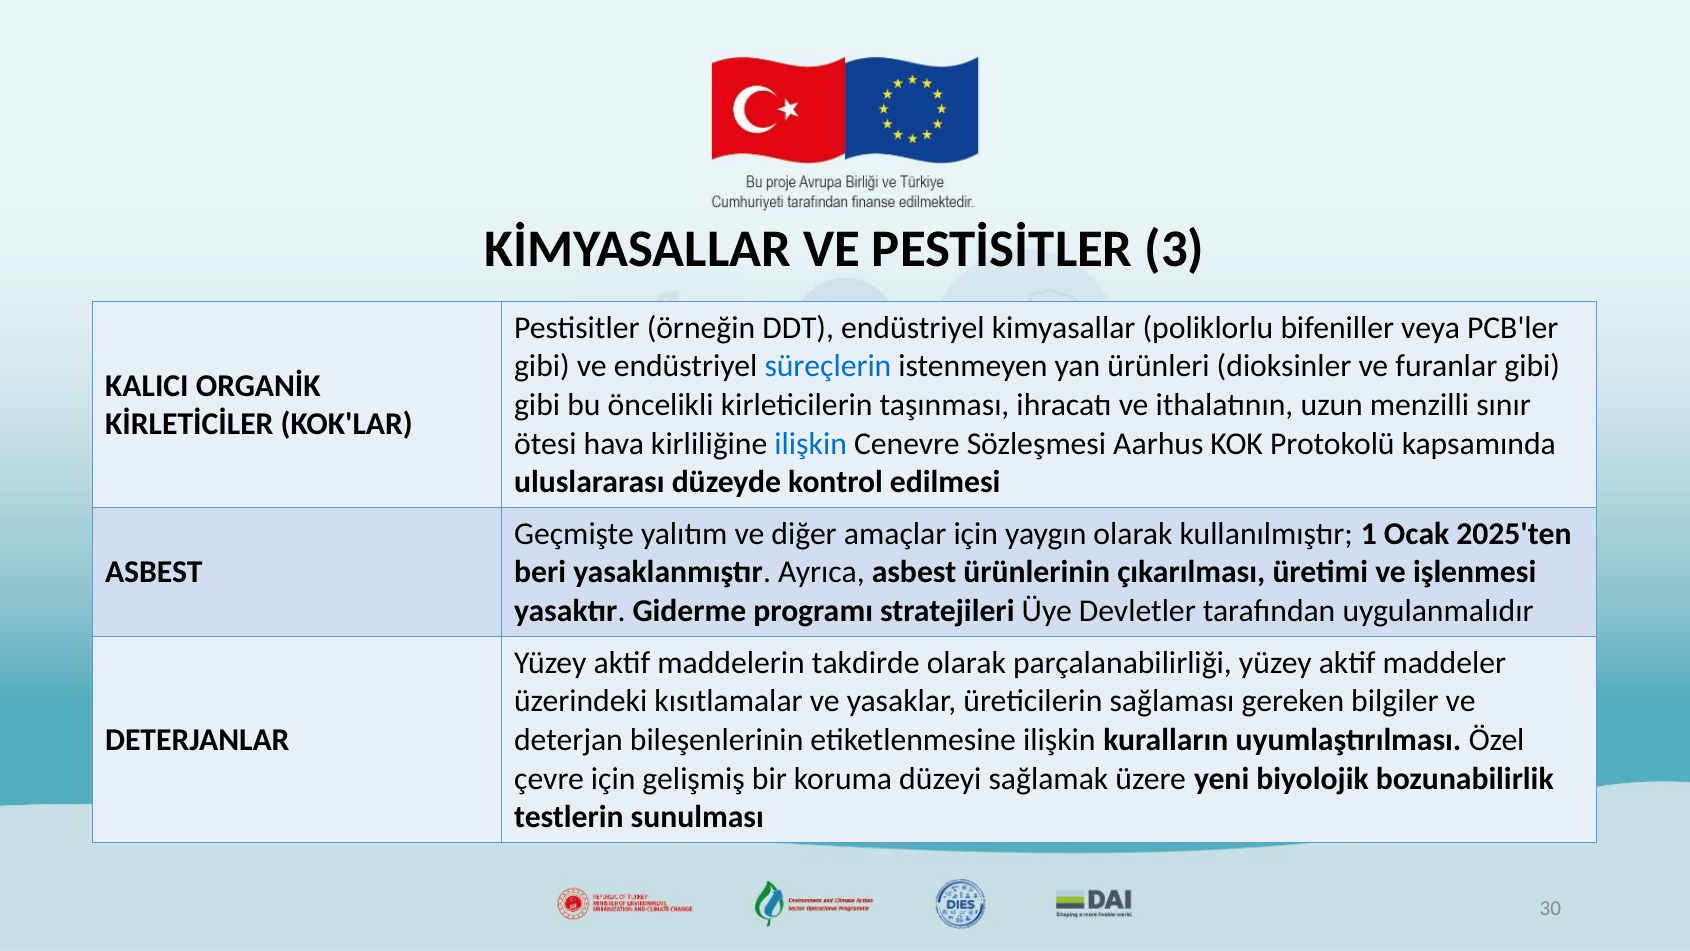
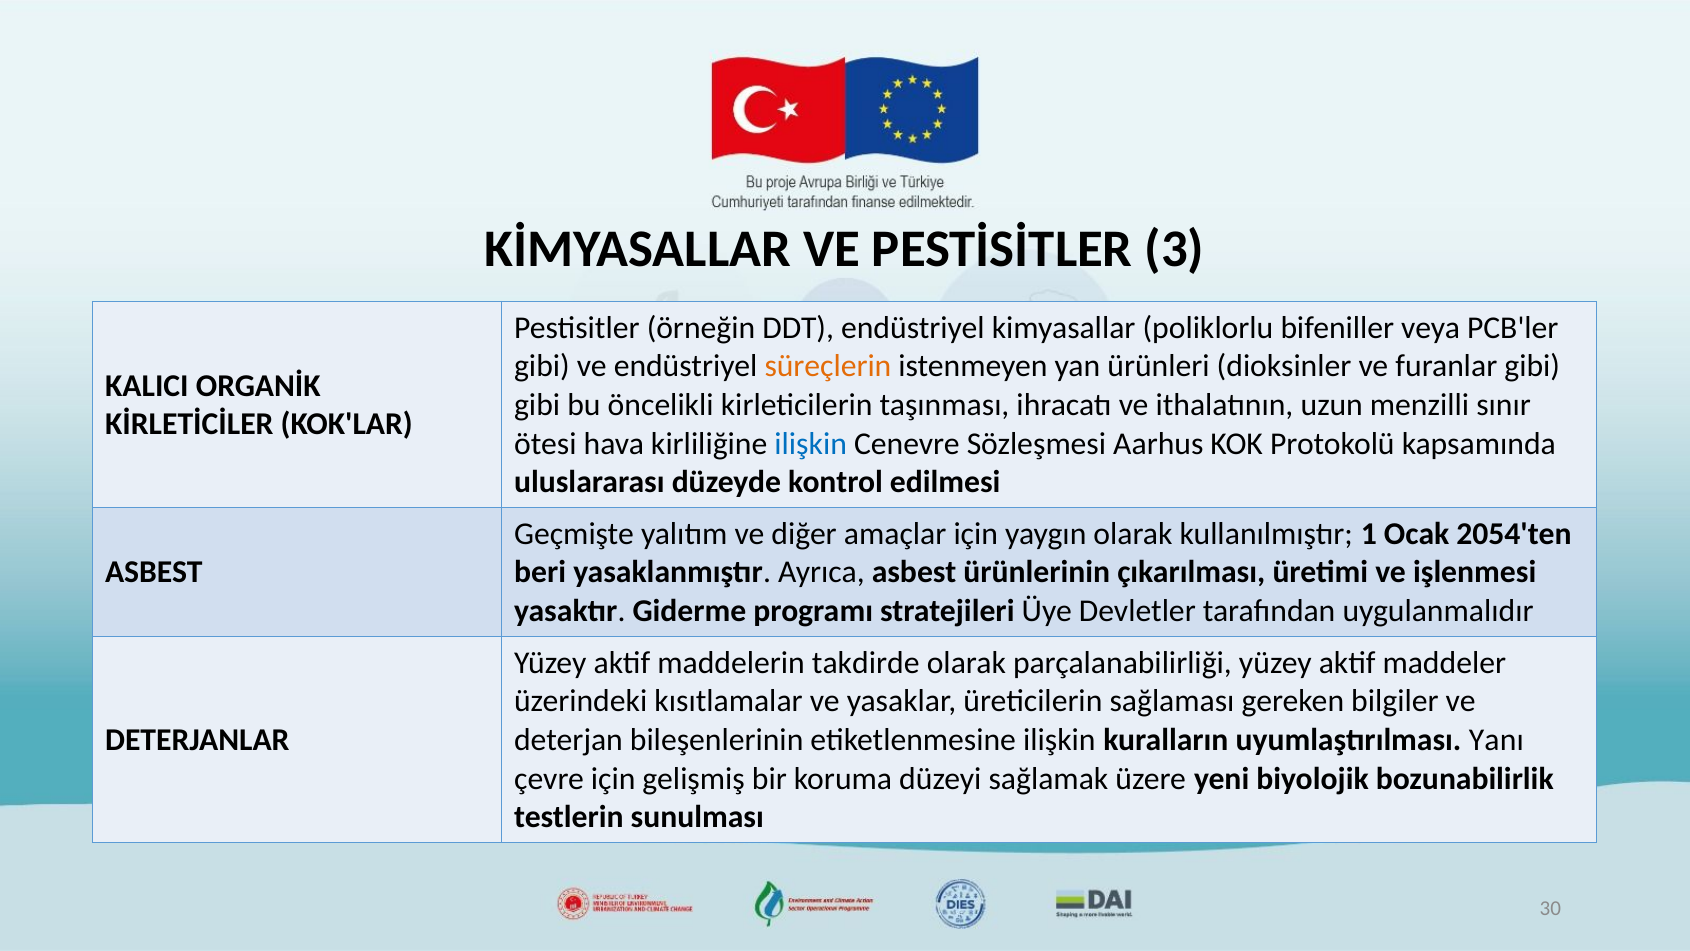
süreçlerin colour: blue -> orange
2025'ten: 2025'ten -> 2054'ten
Özel: Özel -> Yanı
